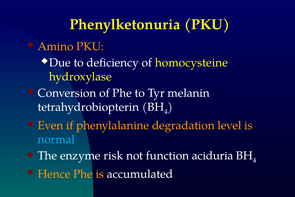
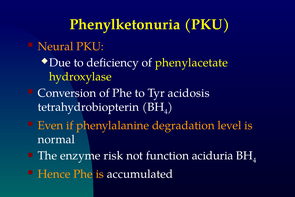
Amino: Amino -> Neural
homocysteine: homocysteine -> phenylacetate
melanin: melanin -> acidosis
normal colour: light blue -> white
